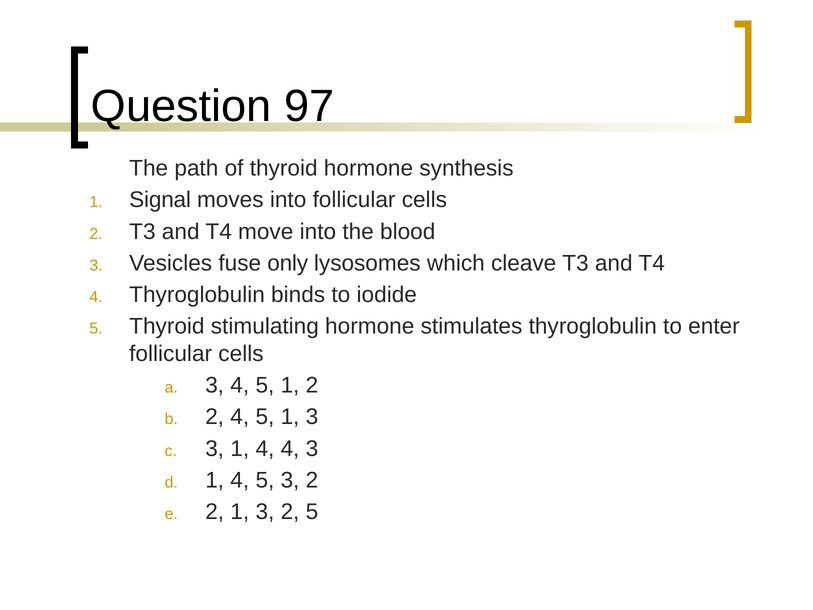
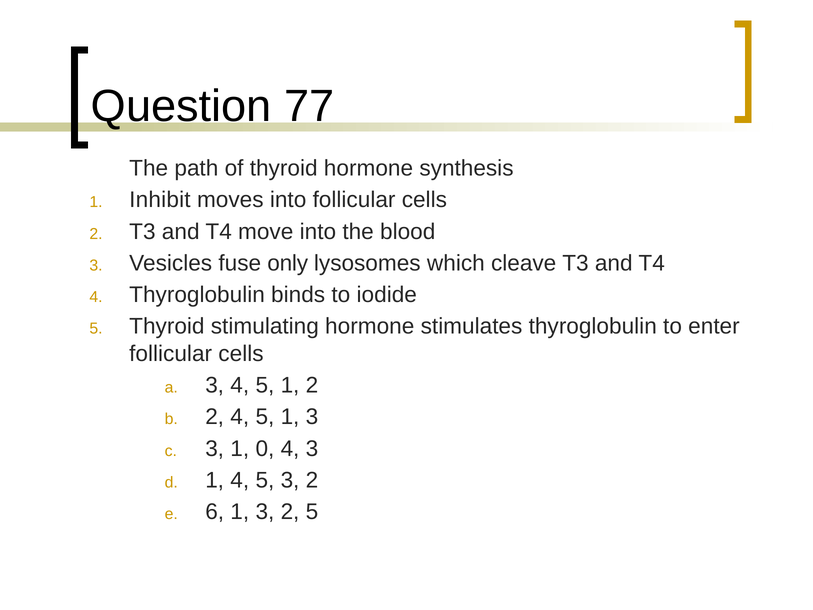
97: 97 -> 77
Signal: Signal -> Inhibit
3 1 4: 4 -> 0
2 at (215, 512): 2 -> 6
